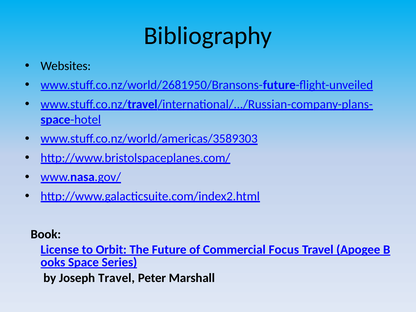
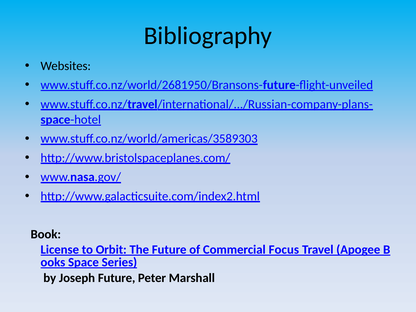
Joseph Travel: Travel -> Future
